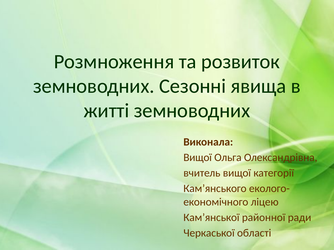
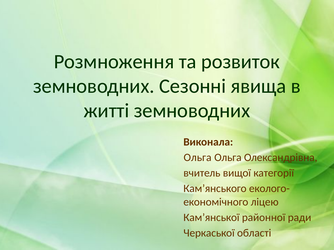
Вищої at (198, 158): Вищої -> Ольга
